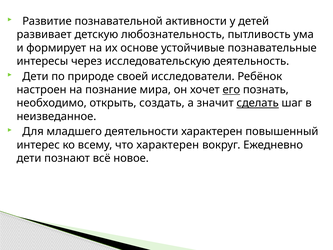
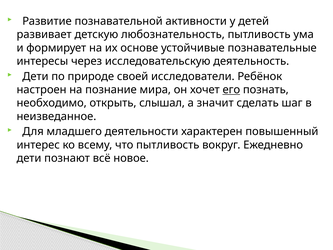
создать: создать -> слышал
сделать underline: present -> none
что характерен: характерен -> пытливость
